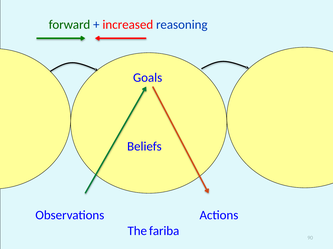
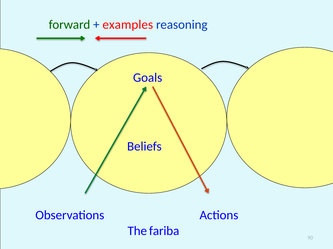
increased: increased -> examples
